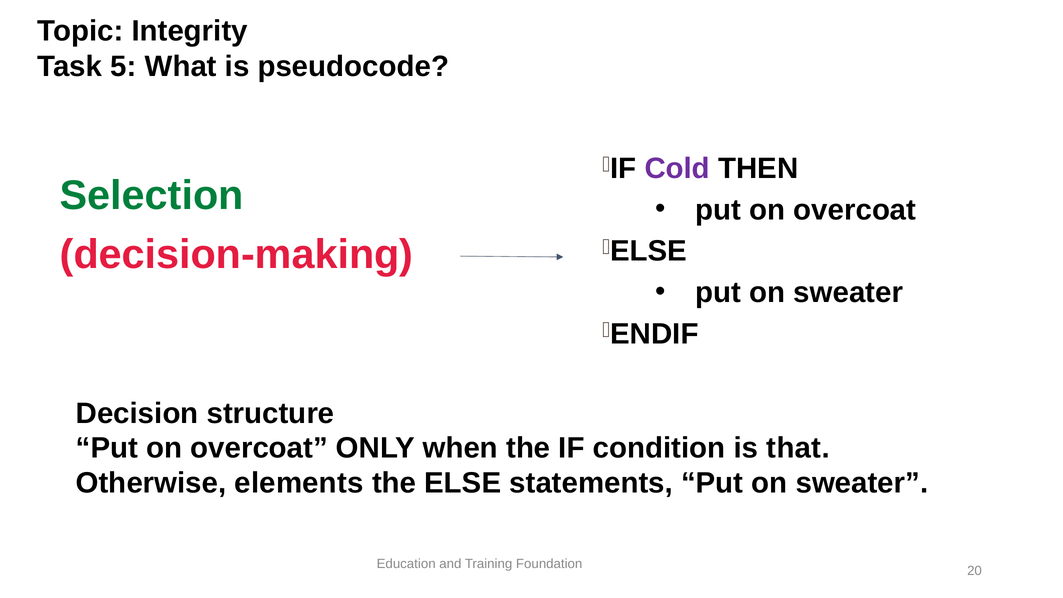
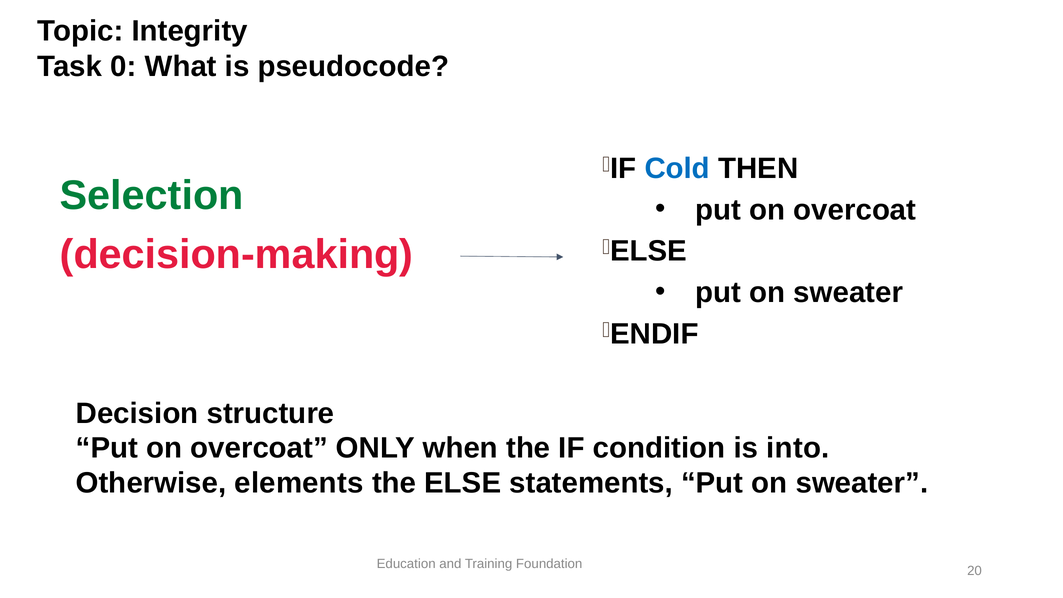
5: 5 -> 0
Cold colour: purple -> blue
that: that -> into
